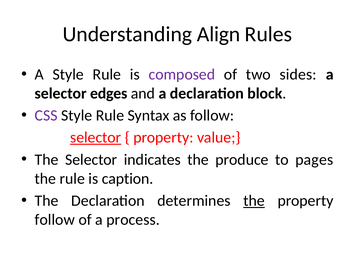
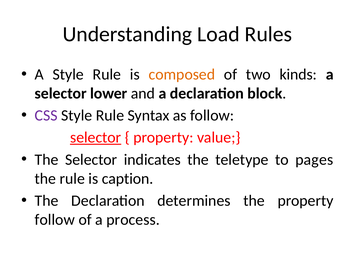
Align: Align -> Load
composed colour: purple -> orange
sides: sides -> kinds
edges: edges -> lower
produce: produce -> teletype
the at (254, 201) underline: present -> none
